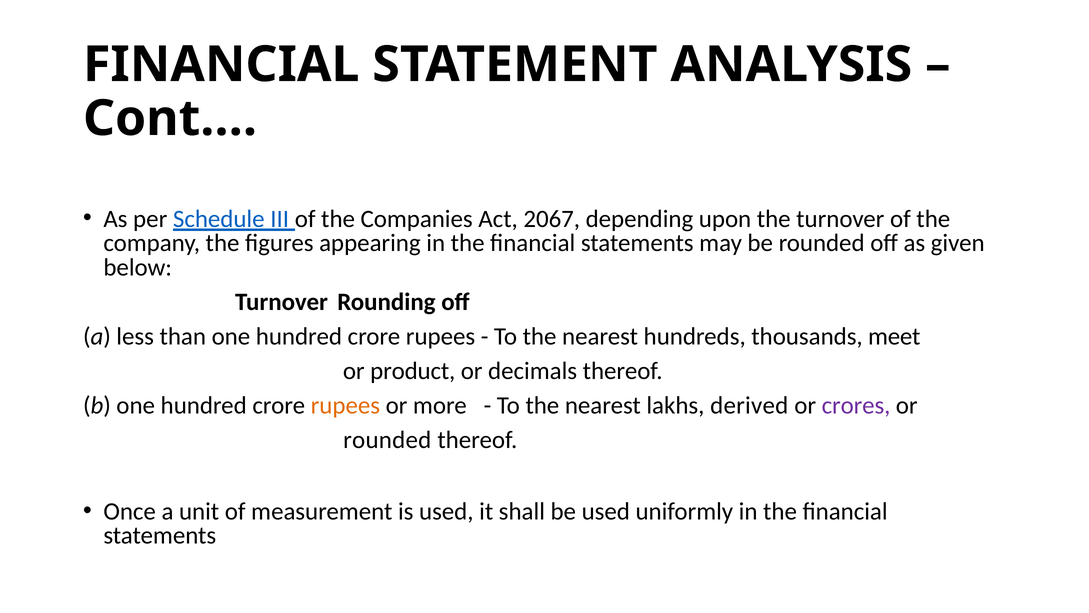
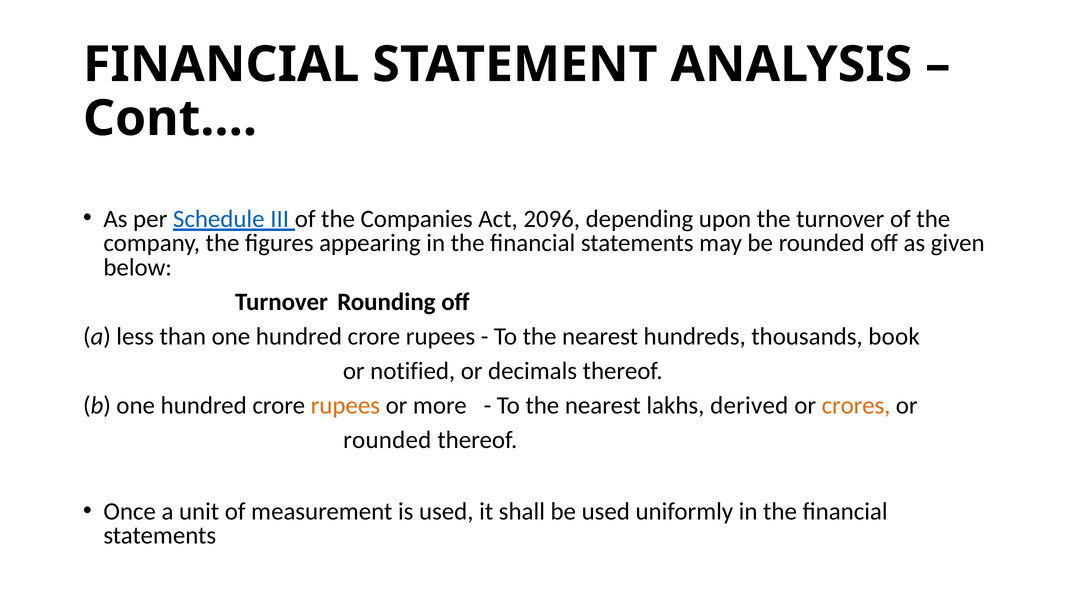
2067: 2067 -> 2096
meet: meet -> book
product: product -> notified
crores colour: purple -> orange
